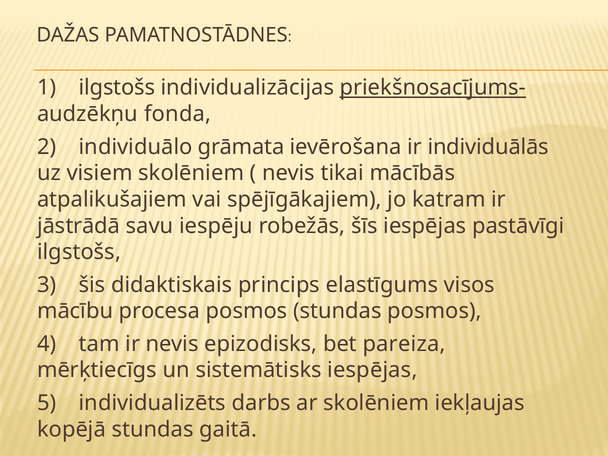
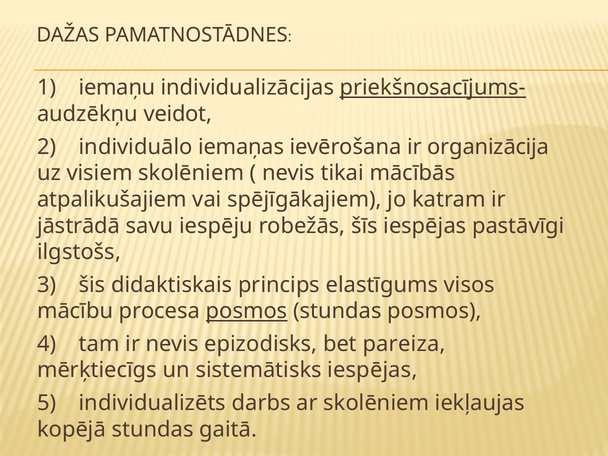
1 ilgstošs: ilgstošs -> iemaņu
fonda: fonda -> veidot
grāmata: grāmata -> iemaņas
individuālās: individuālās -> organizācija
posmos at (247, 311) underline: none -> present
